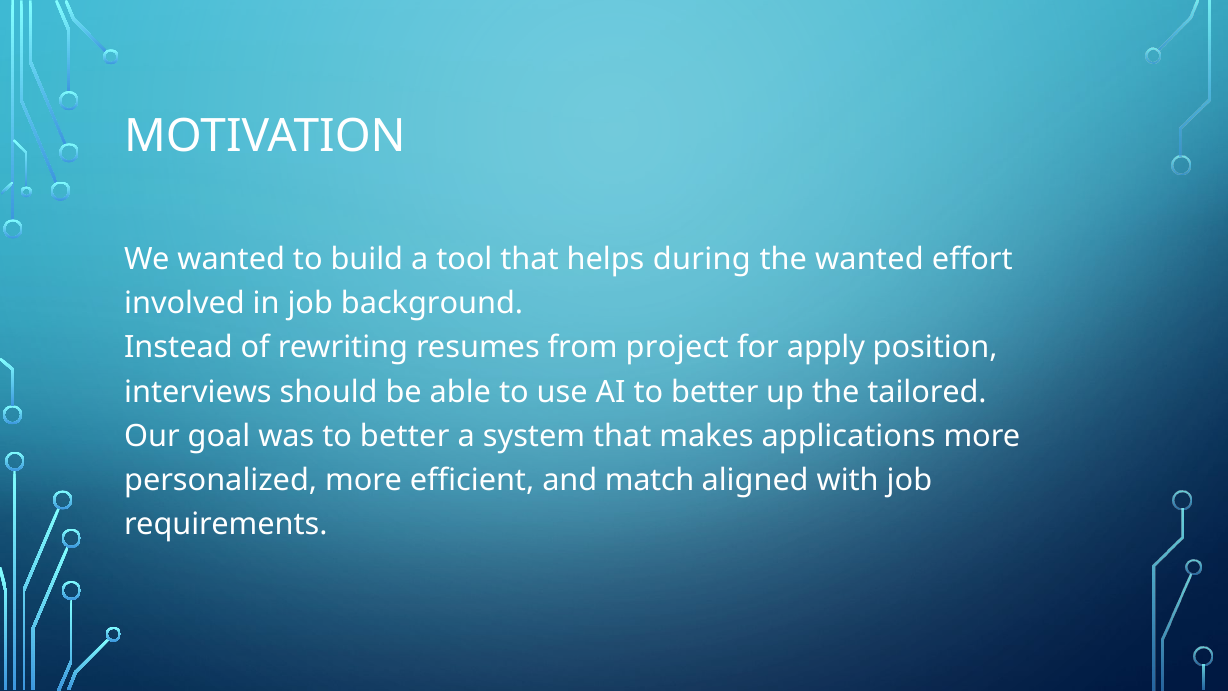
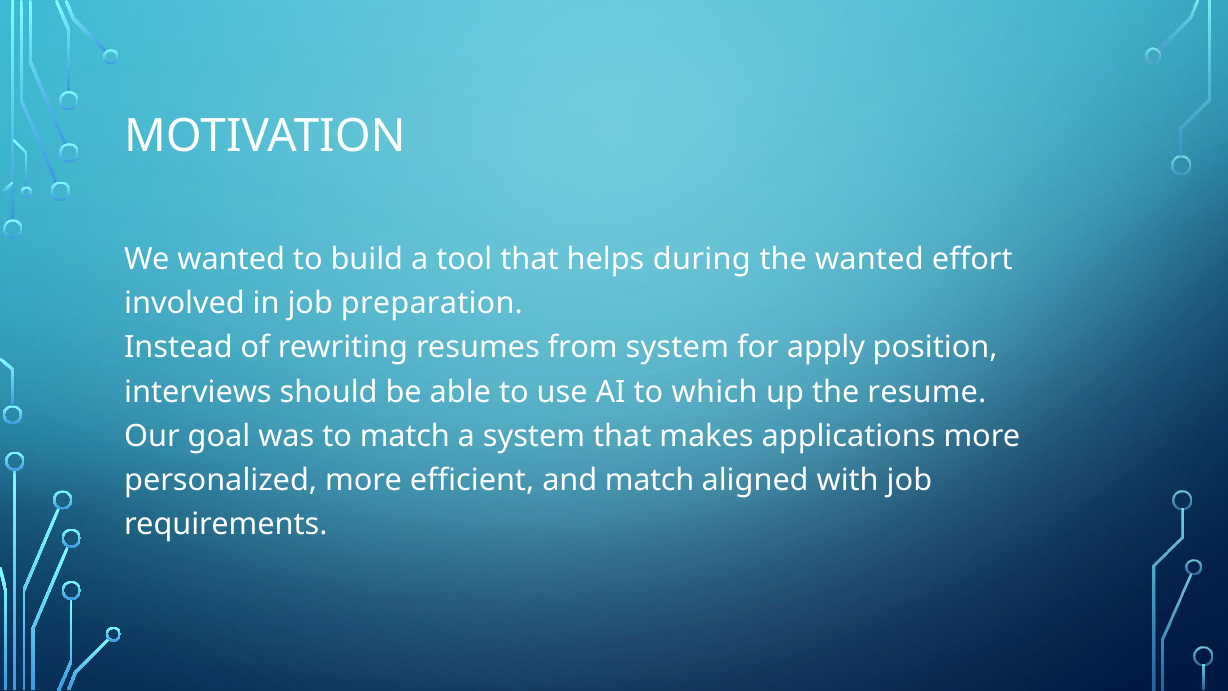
background: background -> preparation
from project: project -> system
AI to better: better -> which
tailored: tailored -> resume
was to better: better -> match
